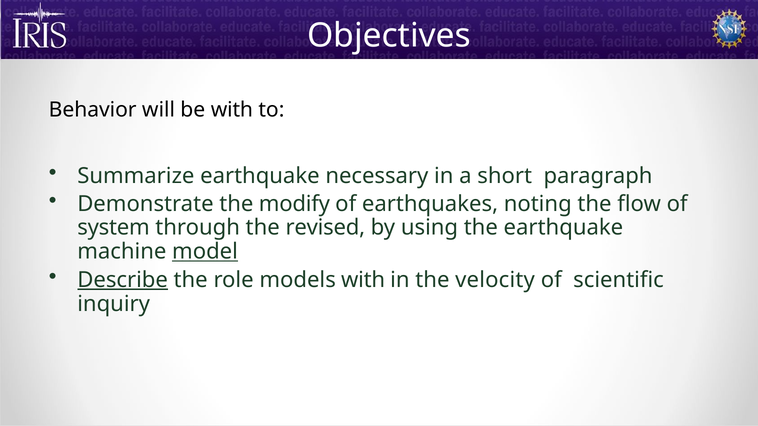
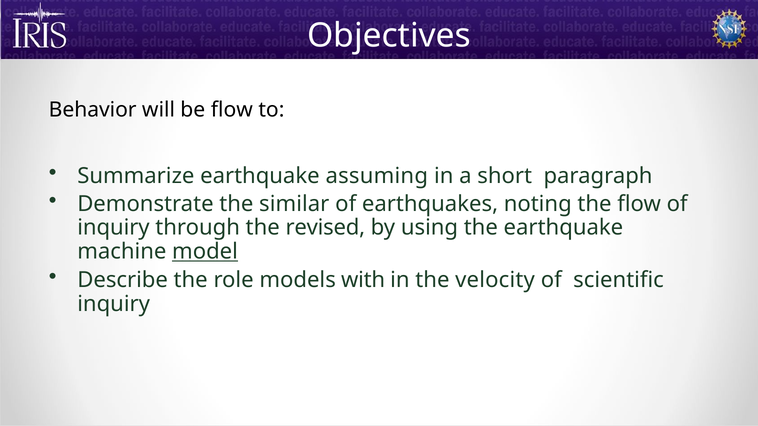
be with: with -> flow
necessary: necessary -> assuming
modify: modify -> similar
system at (114, 228): system -> inquiry
Describe underline: present -> none
